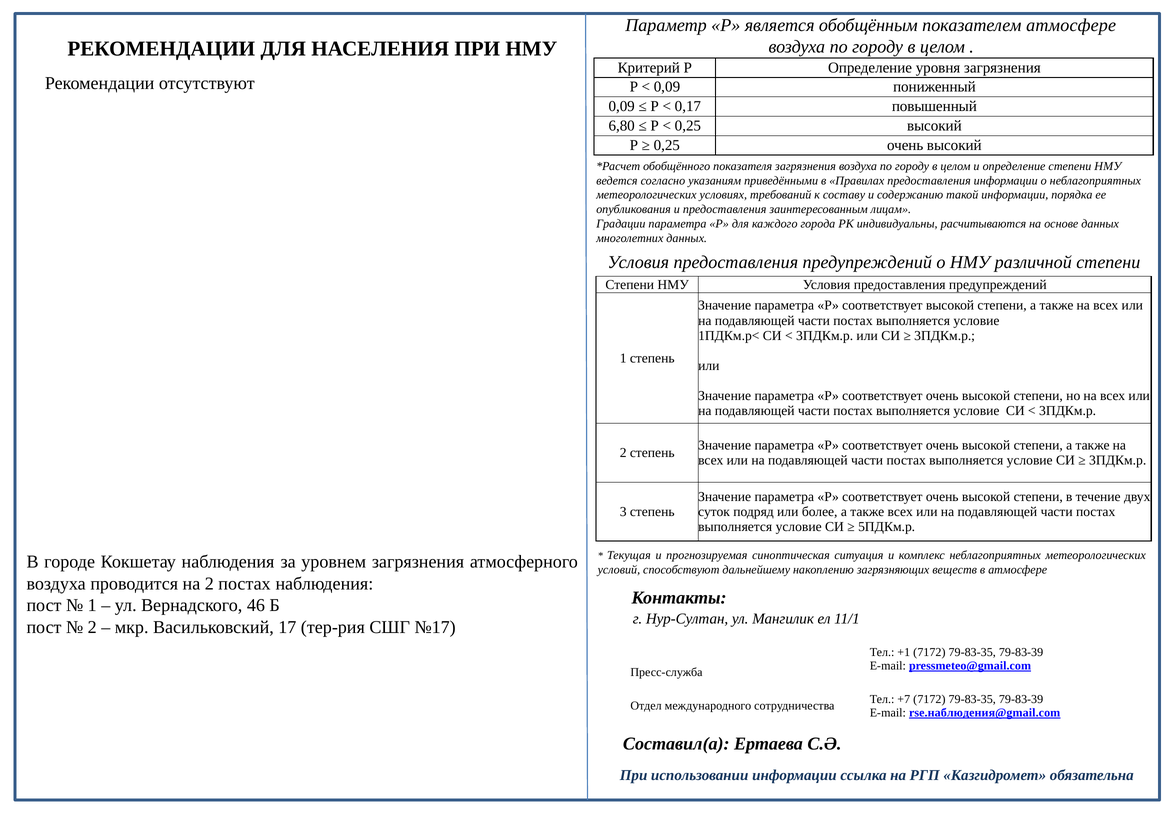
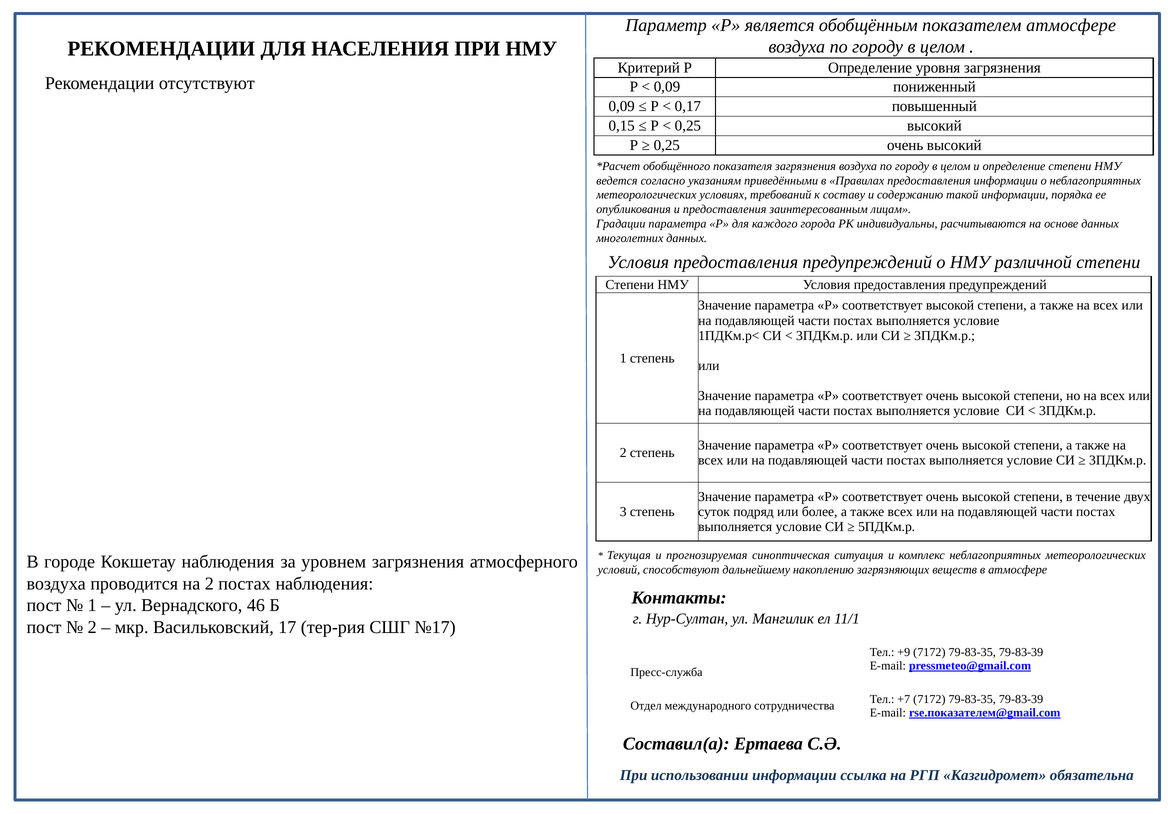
6,80: 6,80 -> 0,15
+1: +1 -> +9
rse.наблюдения@gmail.com: rse.наблюдения@gmail.com -> rse.показателем@gmail.com
